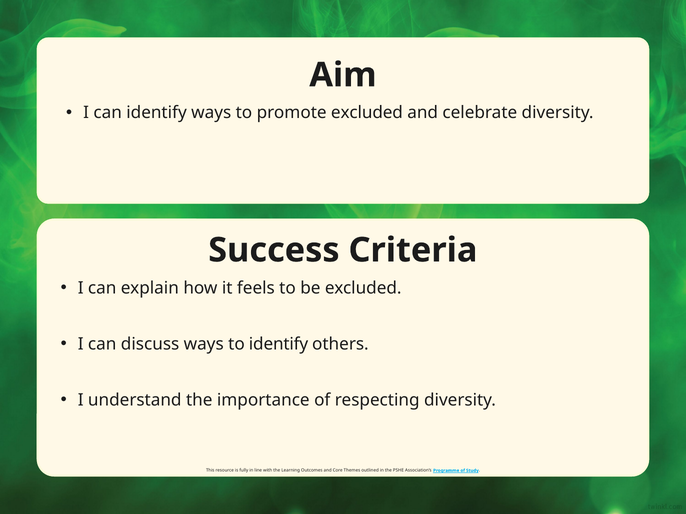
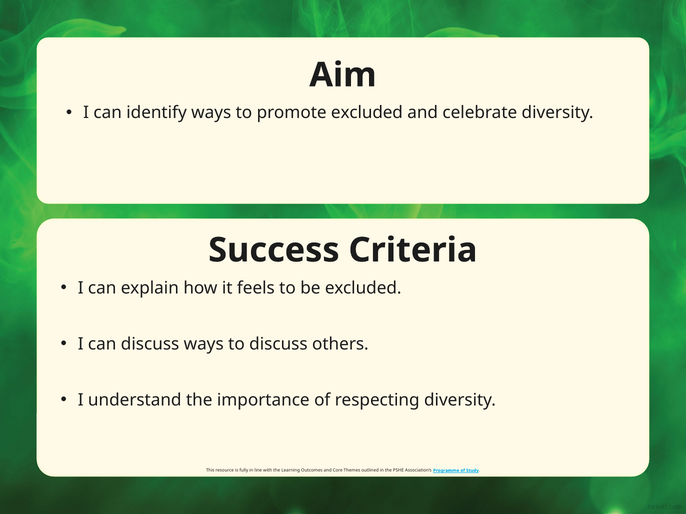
to identify: identify -> discuss
